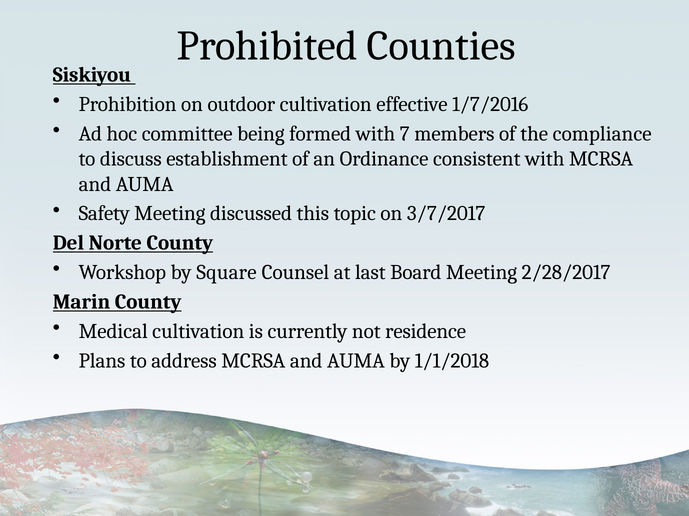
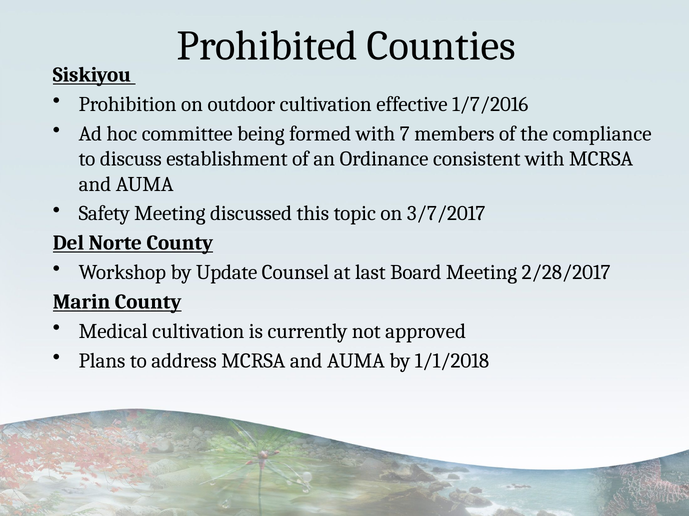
Square: Square -> Update
residence: residence -> approved
